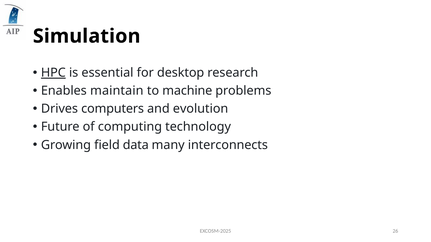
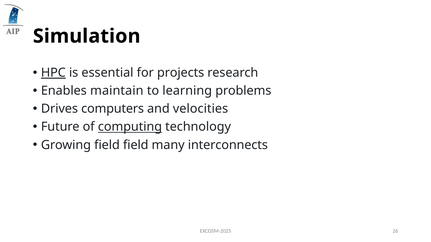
desktop: desktop -> projects
machine: machine -> learning
evolution: evolution -> velocities
computing underline: none -> present
field data: data -> field
